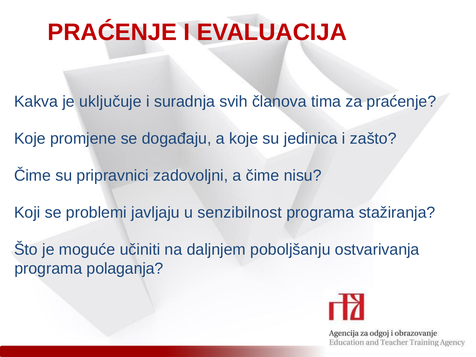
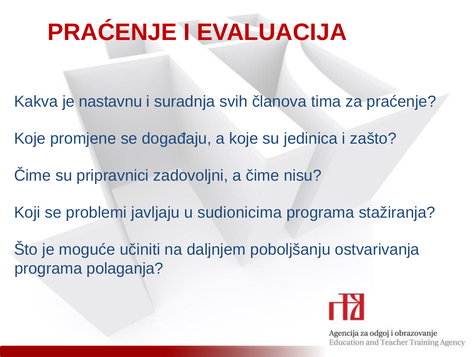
uključuje: uključuje -> nastavnu
senzibilnost: senzibilnost -> sudionicima
